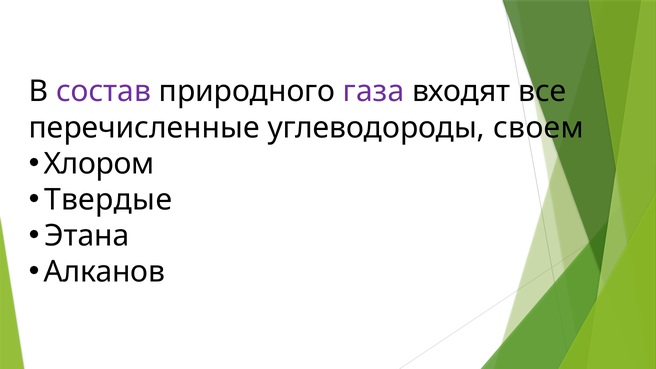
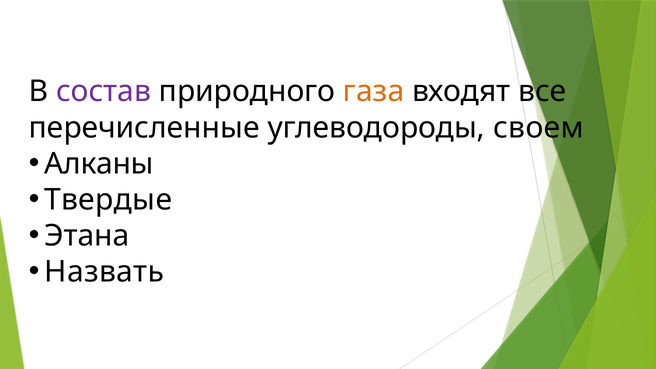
газа colour: purple -> orange
Хлором: Хлором -> Алканы
Алканов: Алканов -> Назвать
